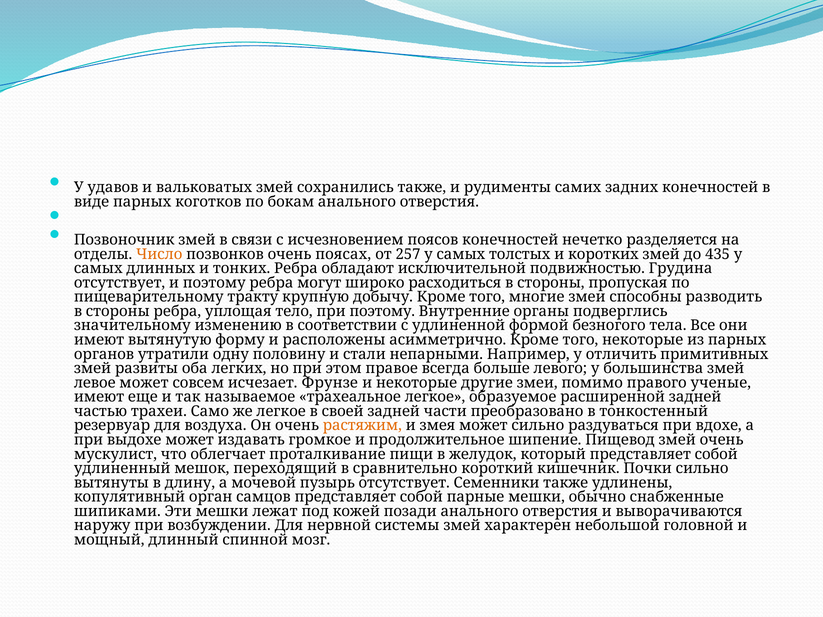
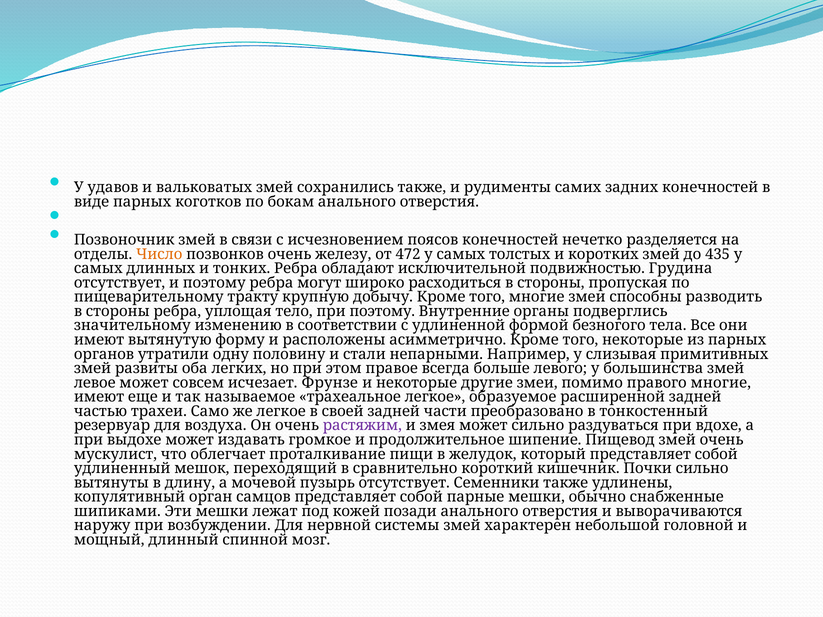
поясах: поясах -> железу
257: 257 -> 472
отличить: отличить -> слизывая
правого ученые: ученые -> многие
растяжим colour: orange -> purple
